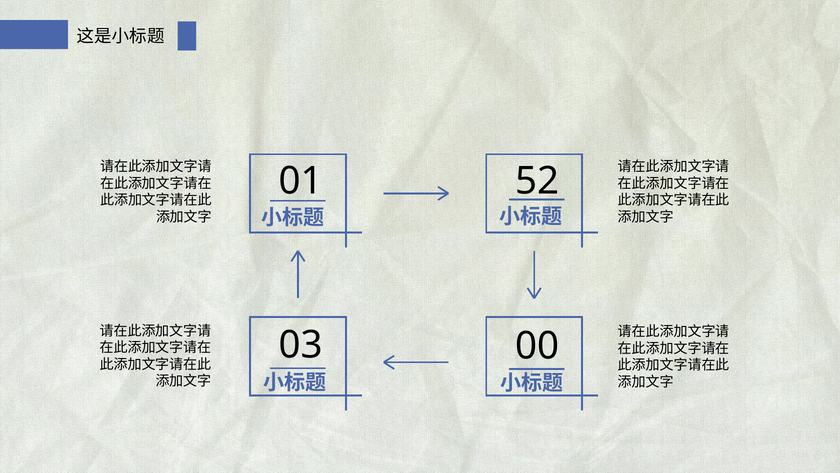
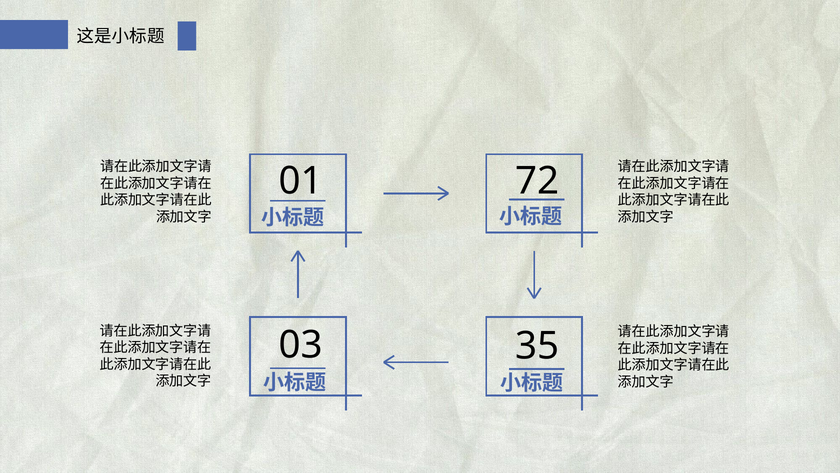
52: 52 -> 72
00: 00 -> 35
